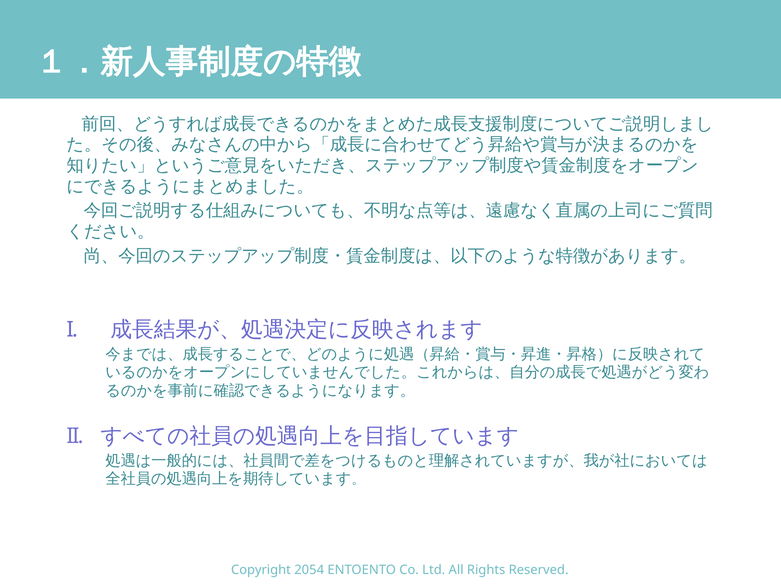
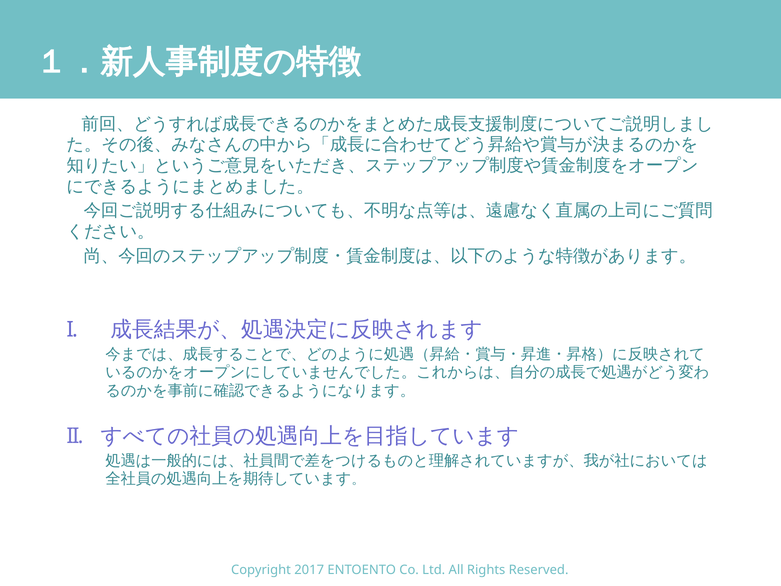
2054: 2054 -> 2017
